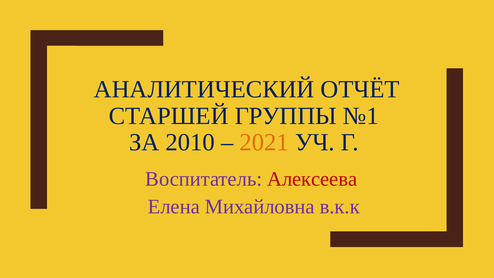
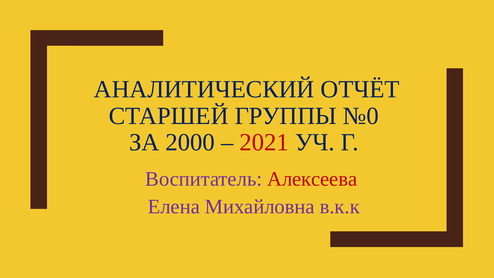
№1: №1 -> №0
2010: 2010 -> 2000
2021 colour: orange -> red
